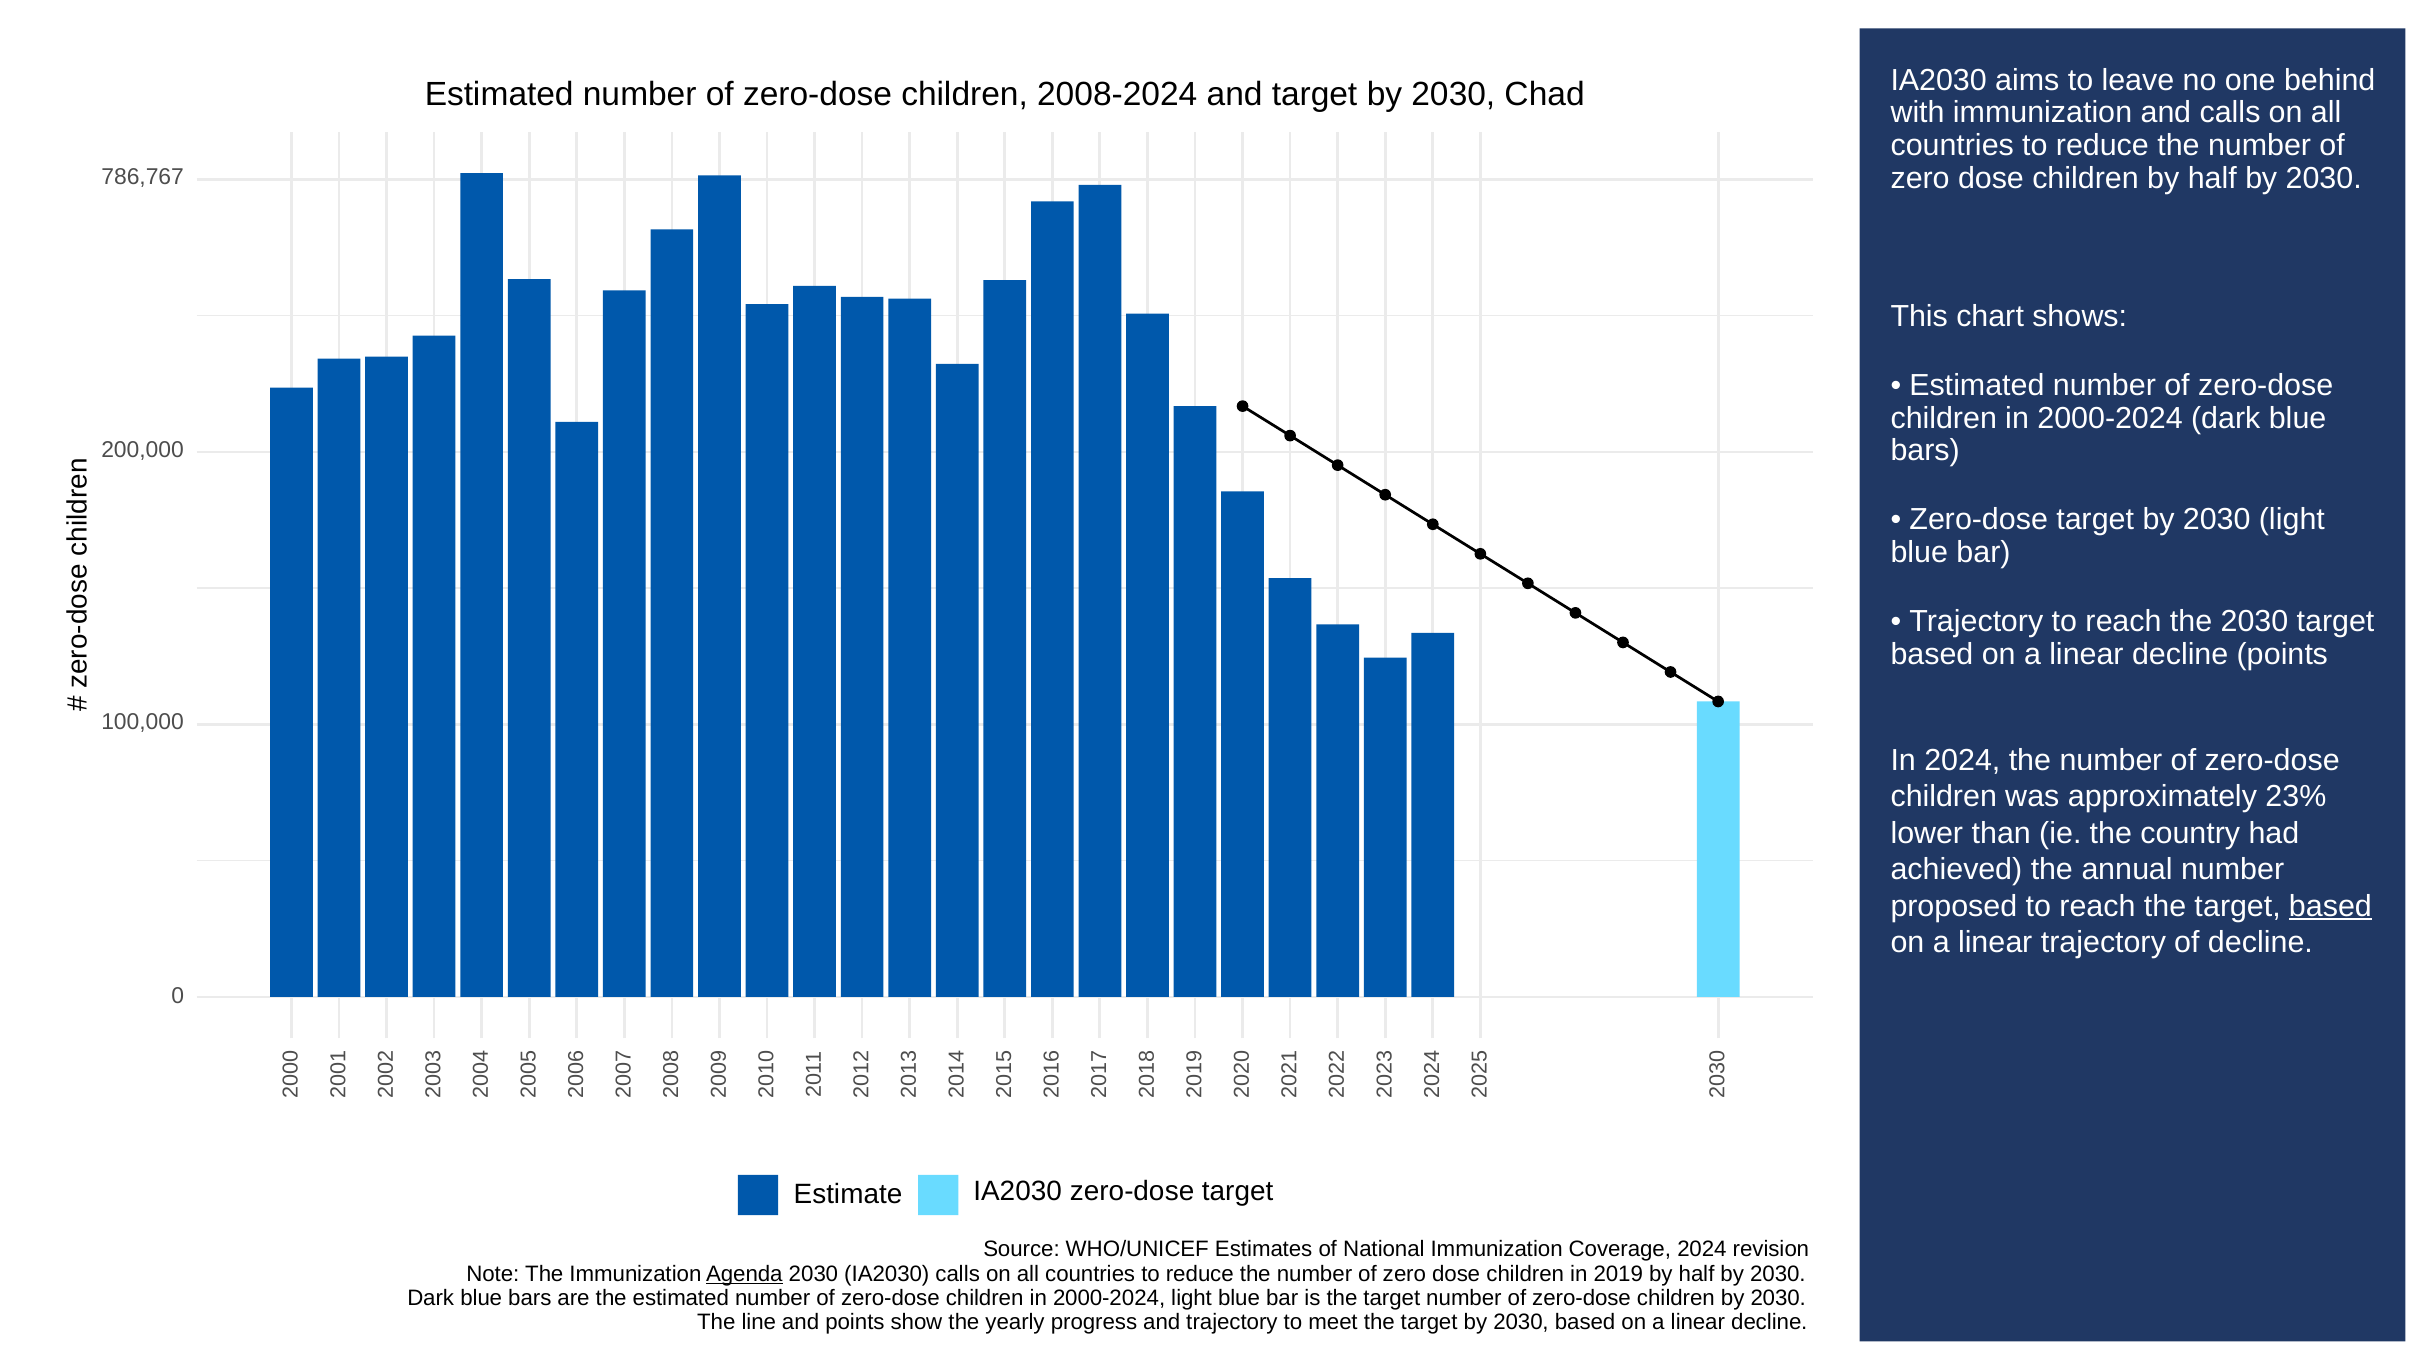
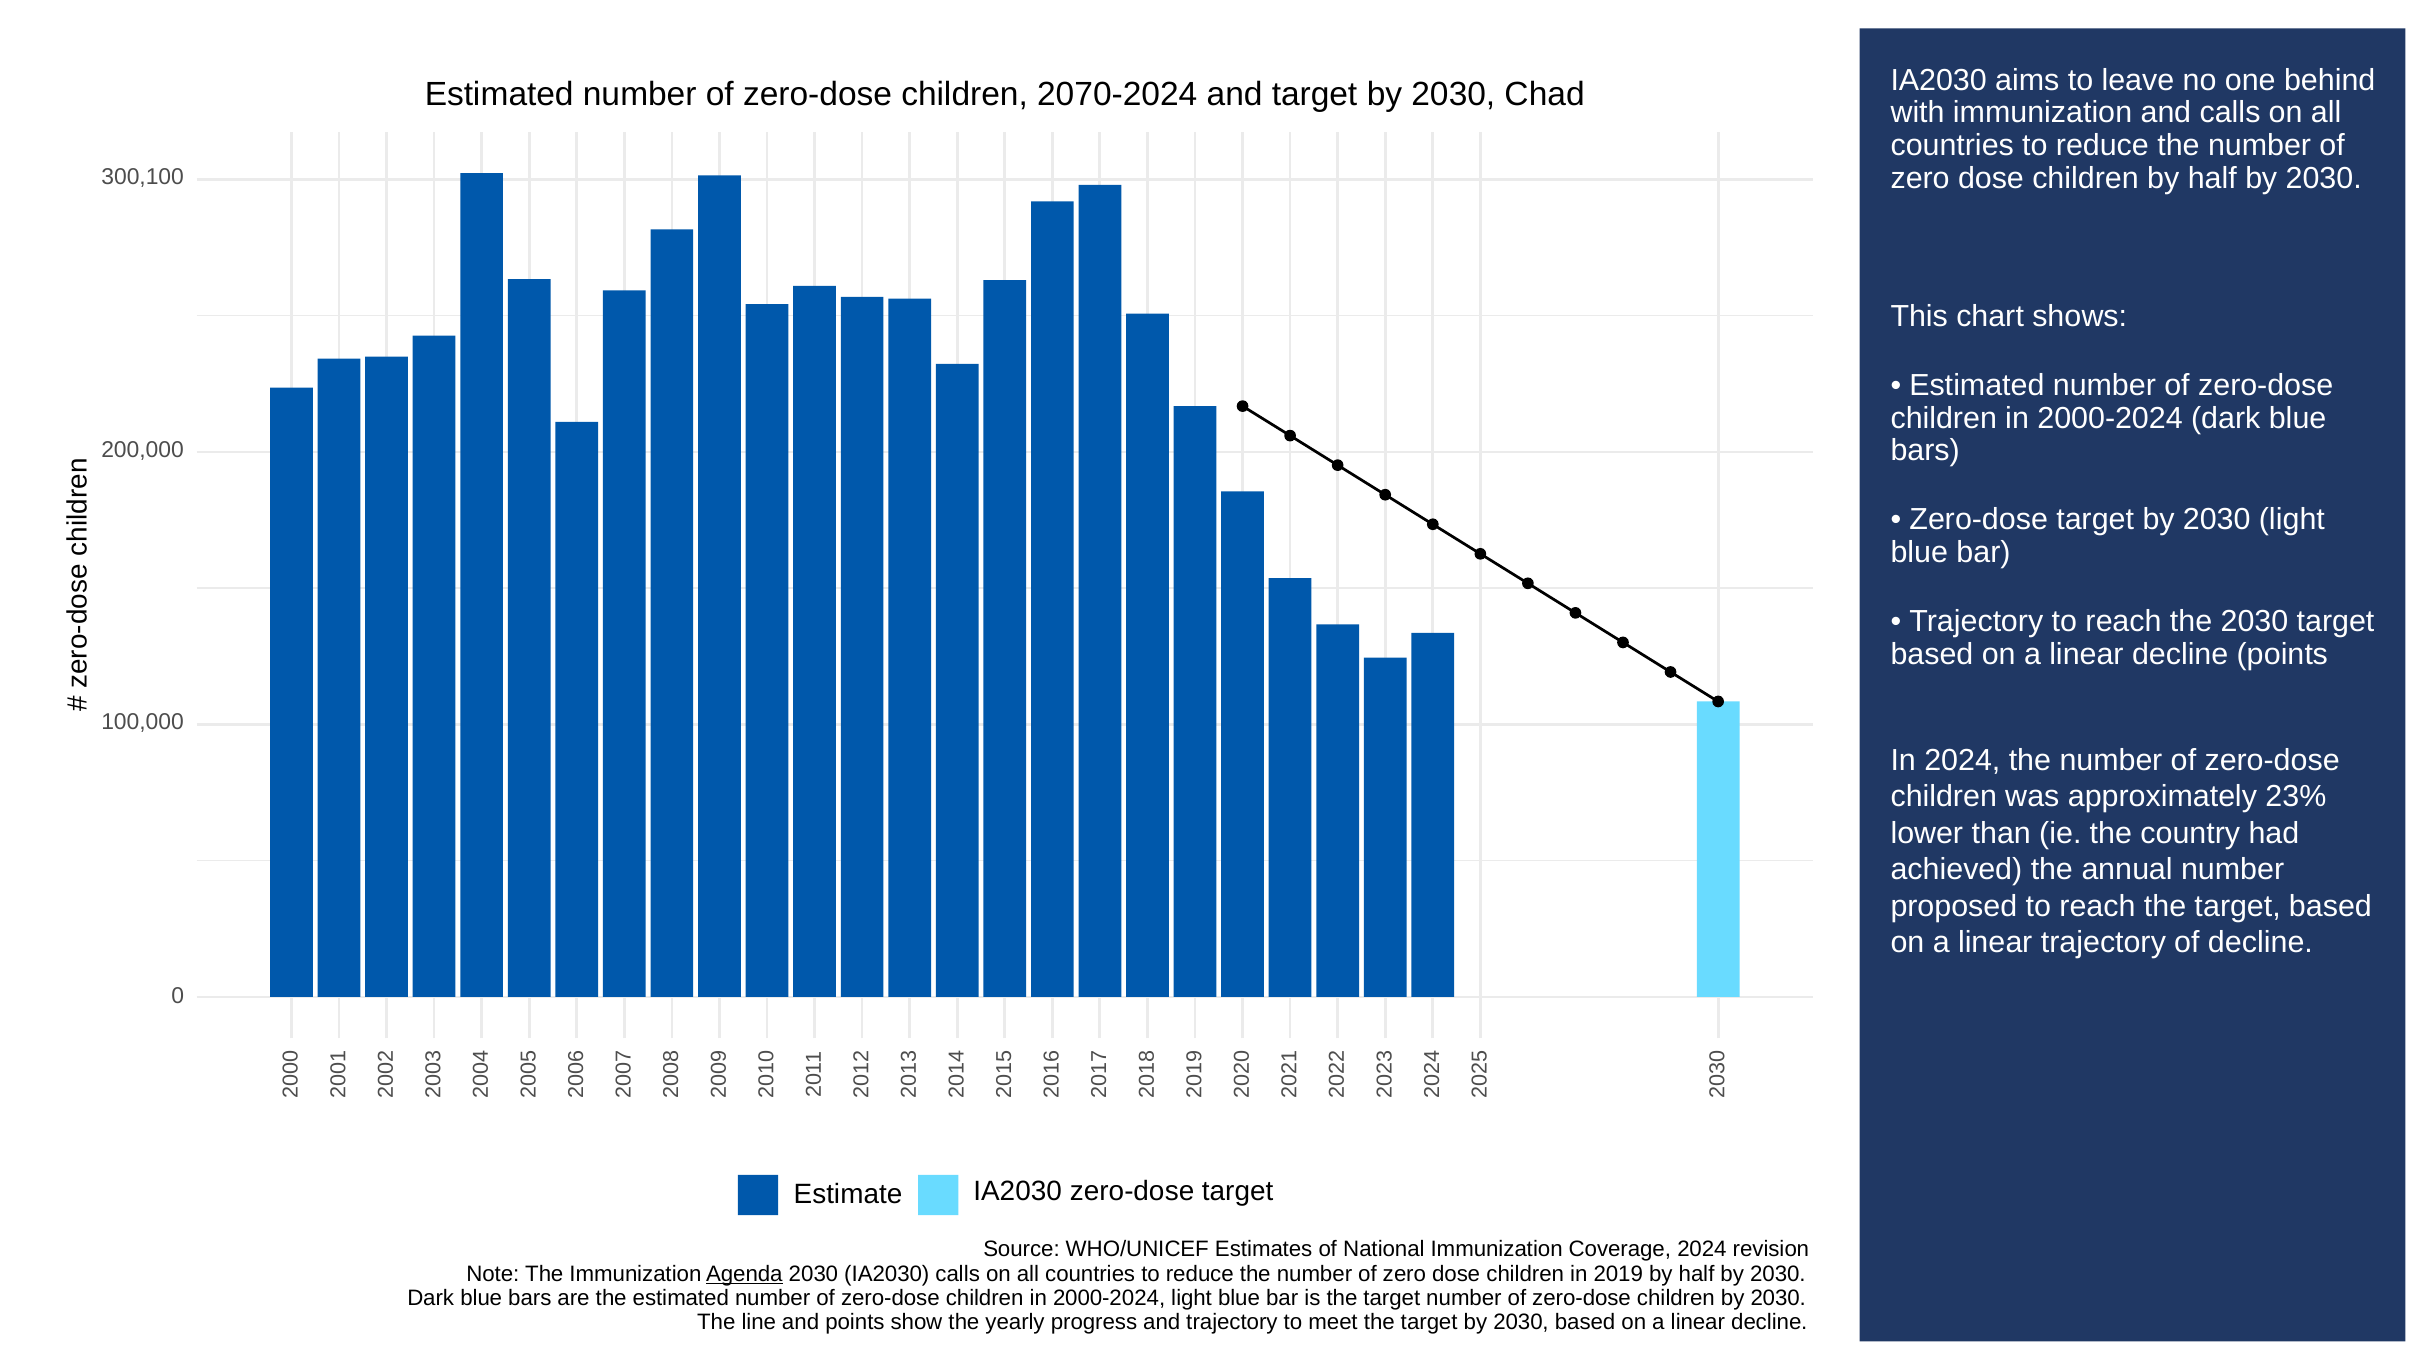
2008-2024: 2008-2024 -> 2070-2024
786,767: 786,767 -> 300,100
based at (2330, 906) underline: present -> none
